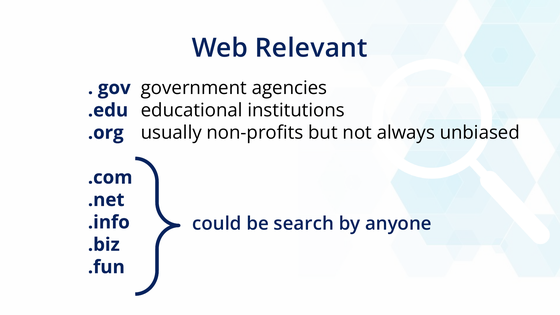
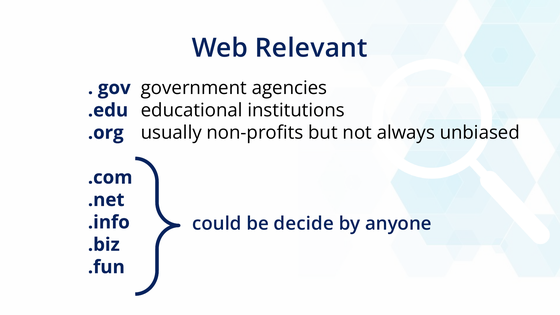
search: search -> decide
